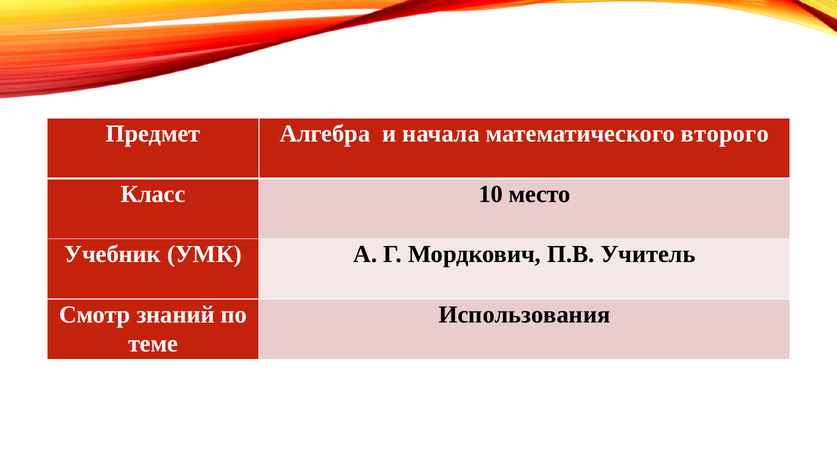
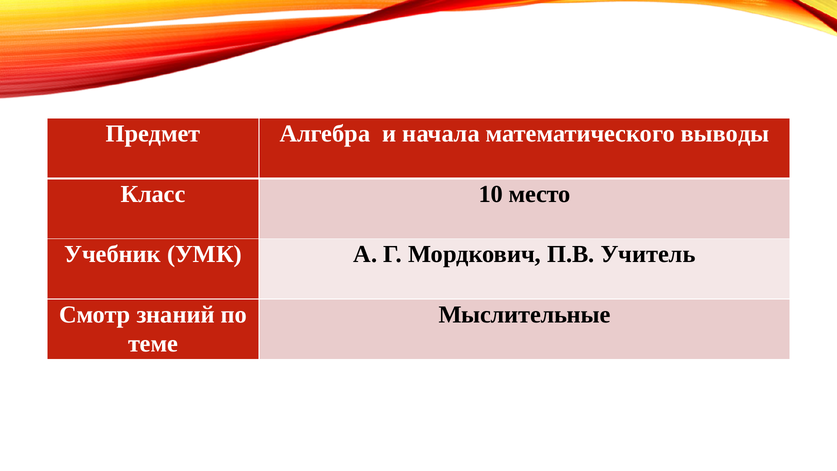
второго: второго -> выводы
Использования: Использования -> Мыслительные
